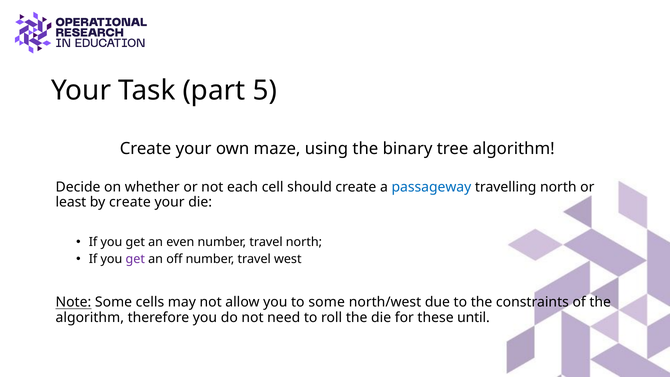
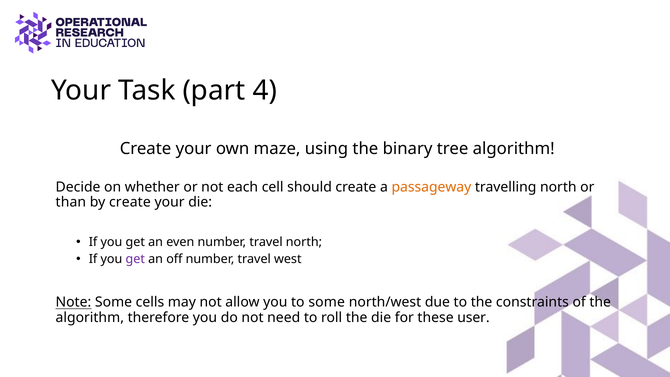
5: 5 -> 4
passageway colour: blue -> orange
least: least -> than
until: until -> user
